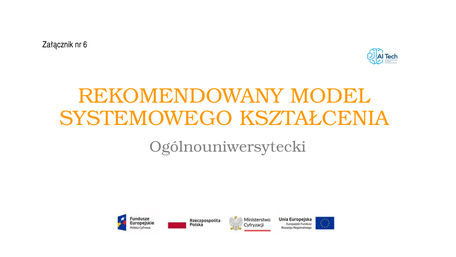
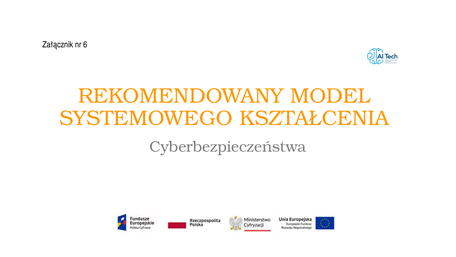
Ogólnouniwersytecki: Ogólnouniwersytecki -> Cyberbezpieczeństwa
